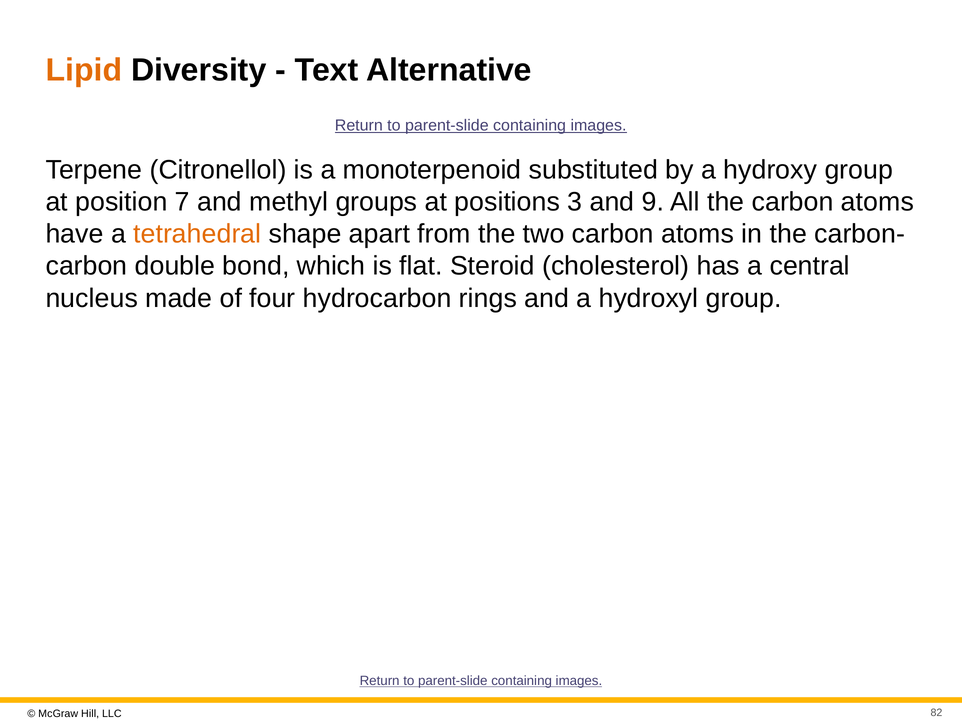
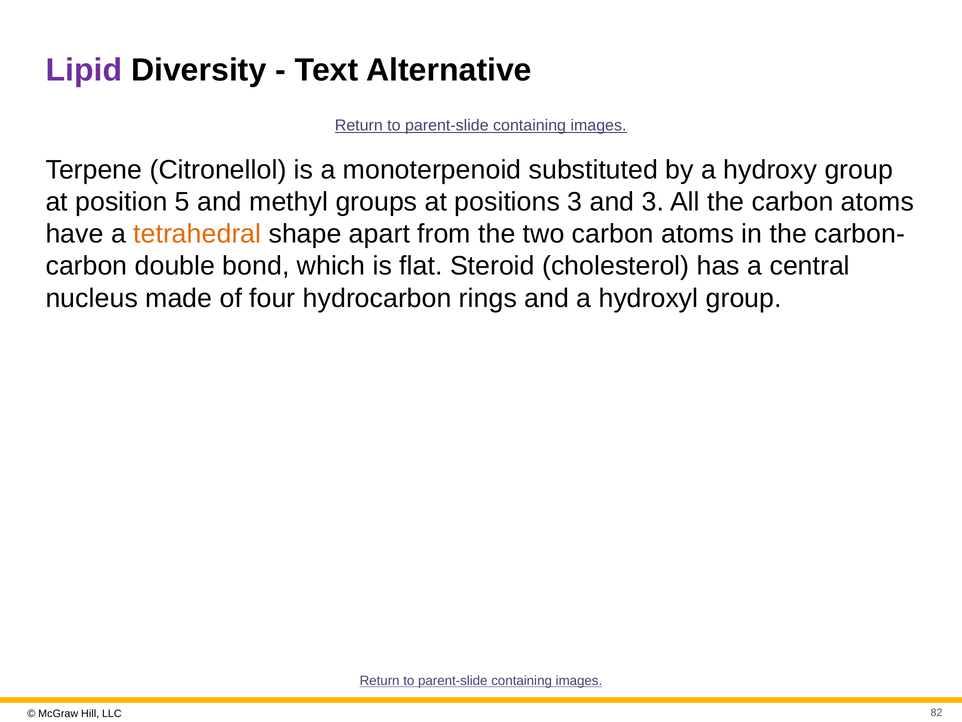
Lipid colour: orange -> purple
7: 7 -> 5
and 9: 9 -> 3
